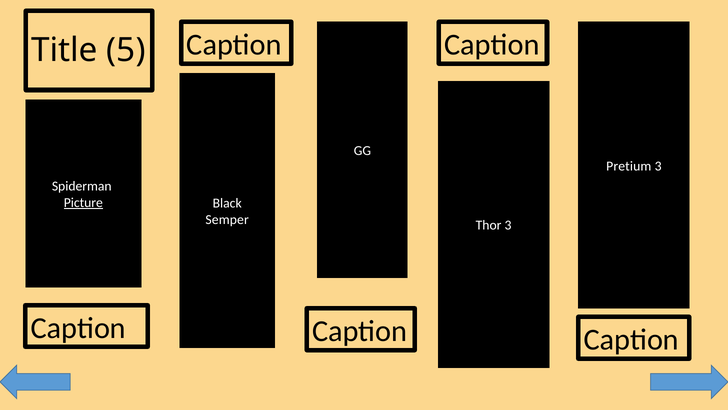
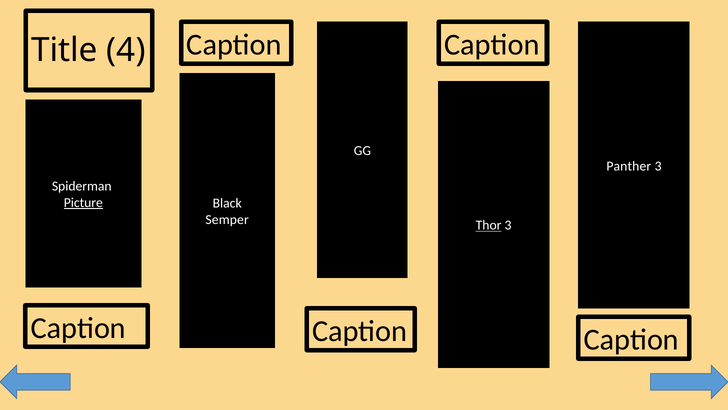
5: 5 -> 4
Pretium: Pretium -> Panther
Thor underline: none -> present
